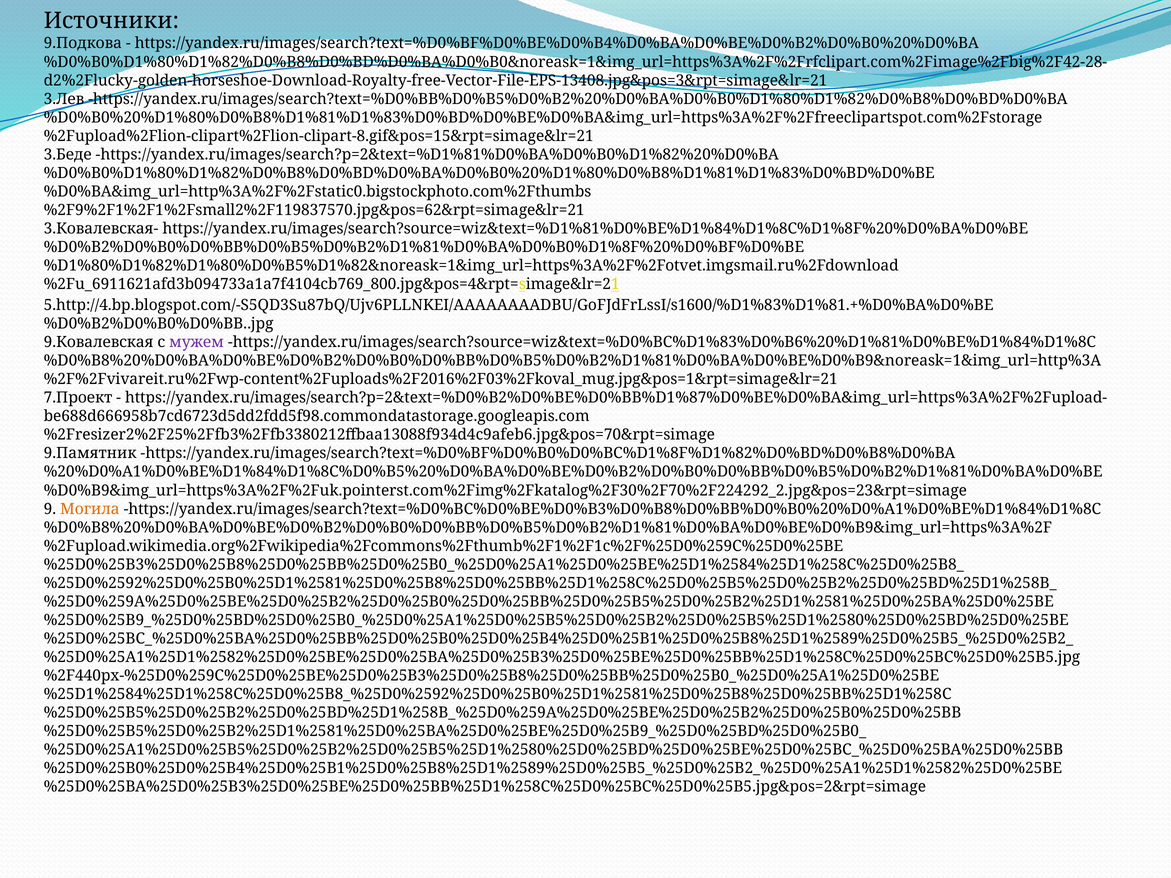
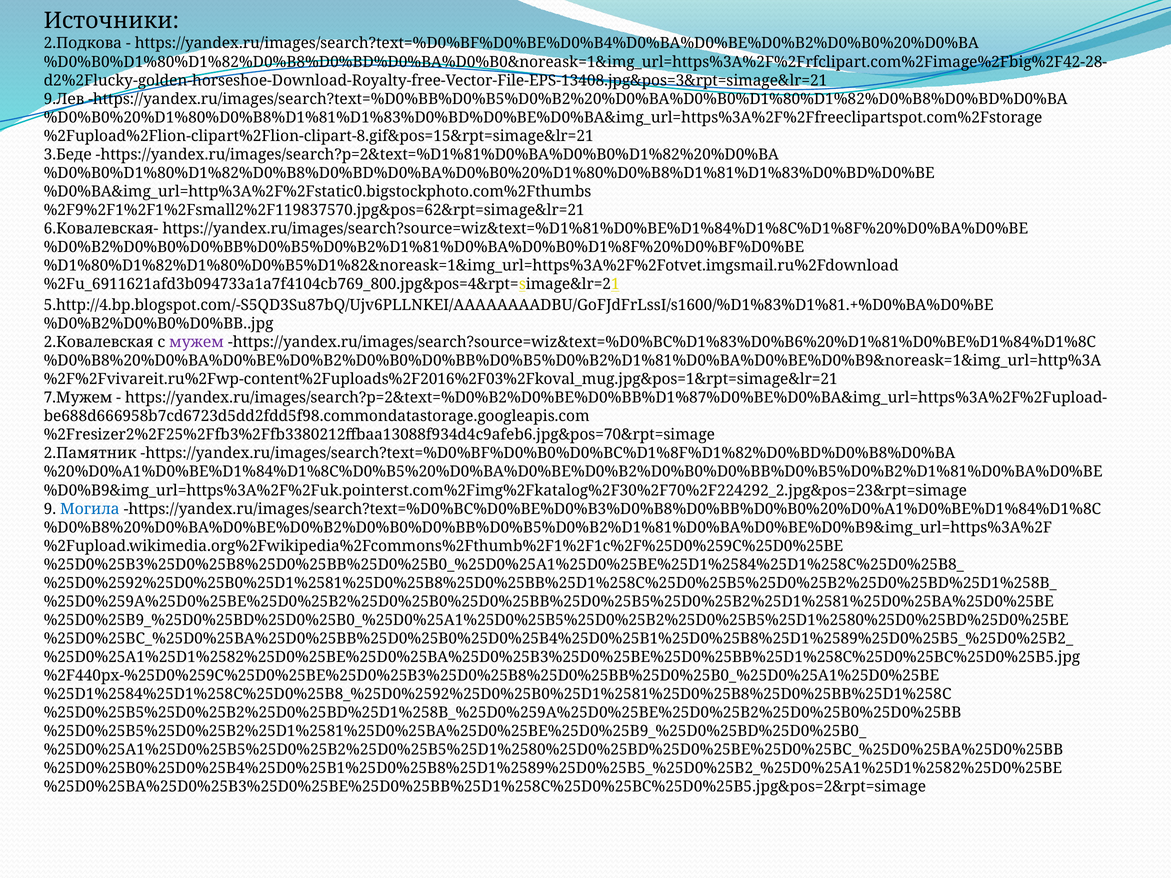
9.Подкова: 9.Подкова -> 2.Подкова
3.Лев: 3.Лев -> 9.Лев
3.Ковалевская-: 3.Ковалевская- -> 6.Ковалевская-
9.Ковалевская: 9.Ковалевская -> 2.Ковалевская
7.Проект: 7.Проект -> 7.Мужем
9.Памятник: 9.Памятник -> 2.Памятник
Могила colour: orange -> blue
